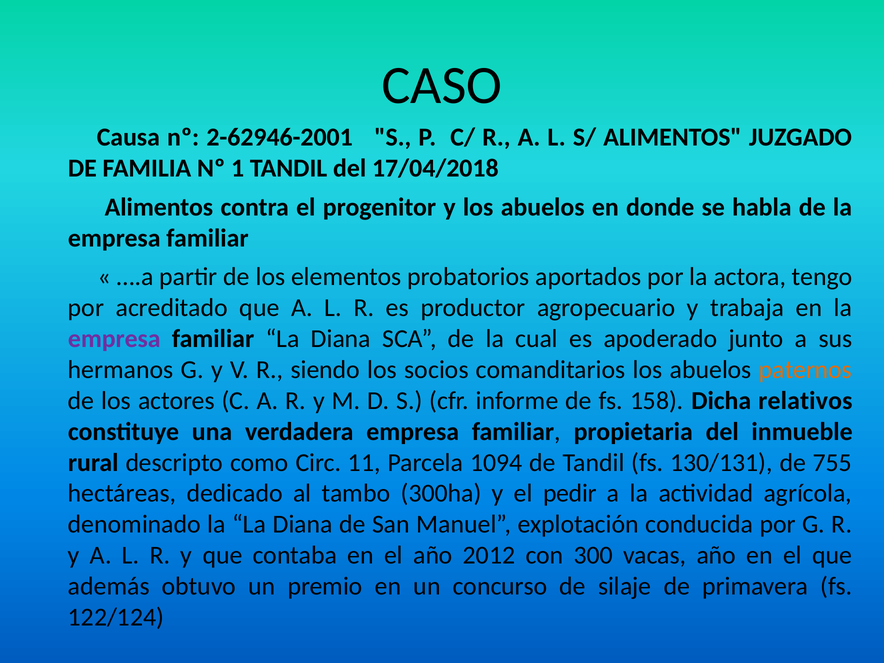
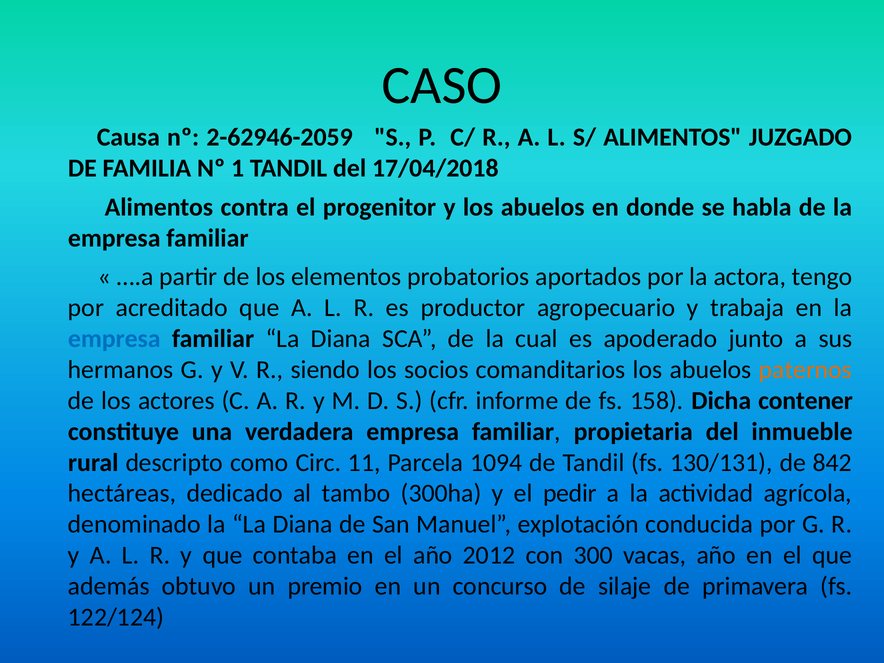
2-62946-2001: 2-62946-2001 -> 2-62946-2059
empresa at (114, 339) colour: purple -> blue
relativos: relativos -> contener
755: 755 -> 842
